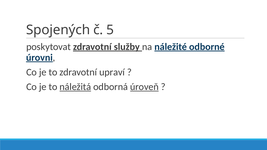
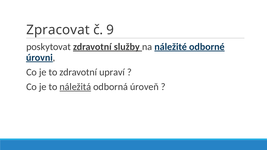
Spojených: Spojených -> Zpracovat
5: 5 -> 9
úroveň underline: present -> none
